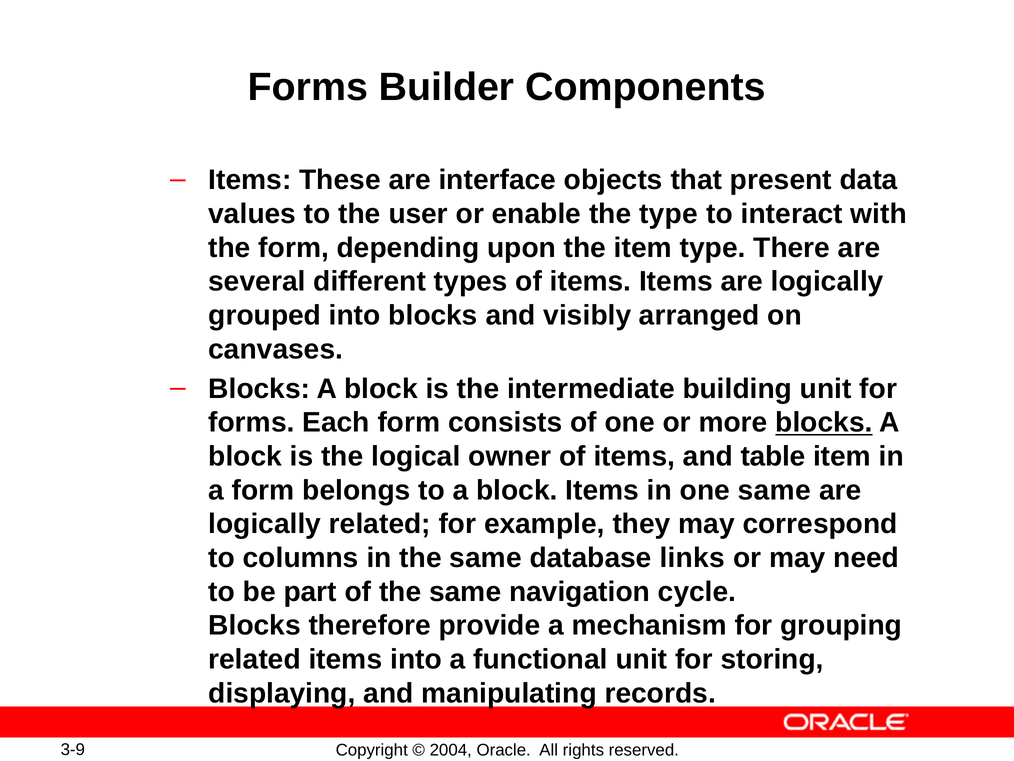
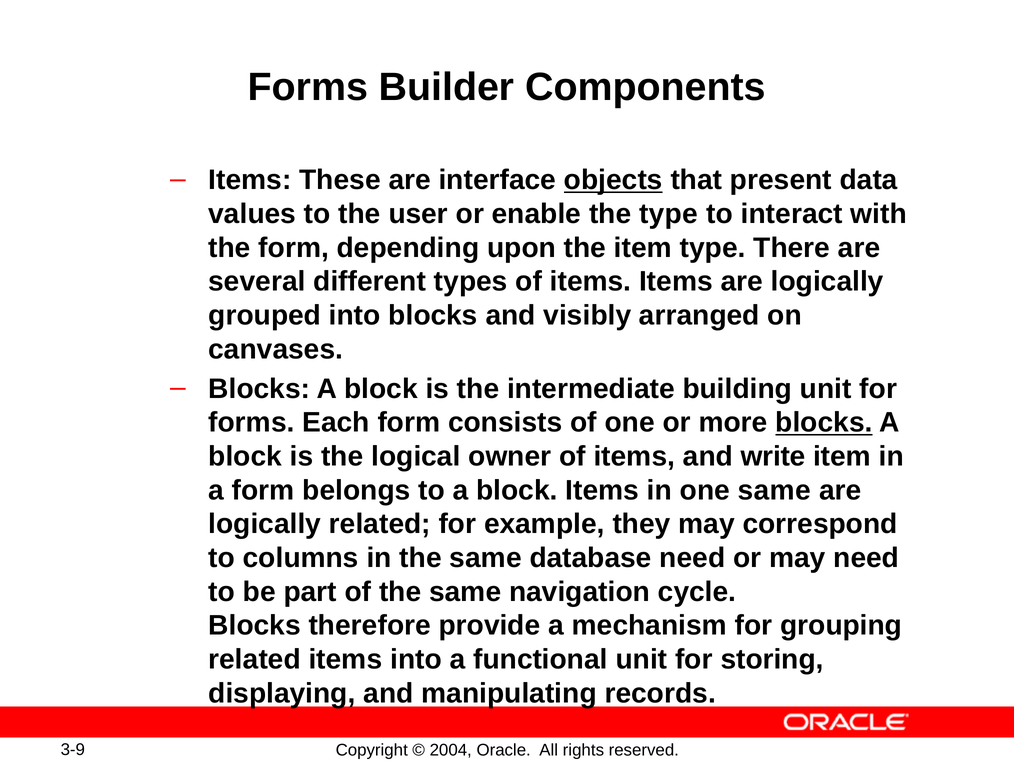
objects underline: none -> present
table: table -> write
database links: links -> need
